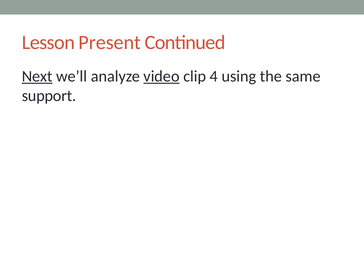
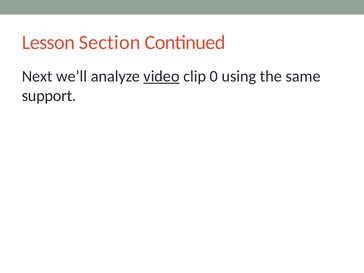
Present: Present -> Section
Next underline: present -> none
4: 4 -> 0
